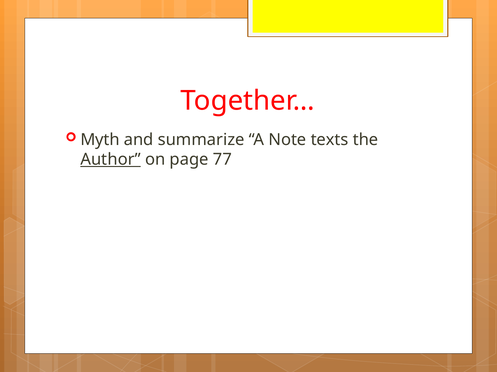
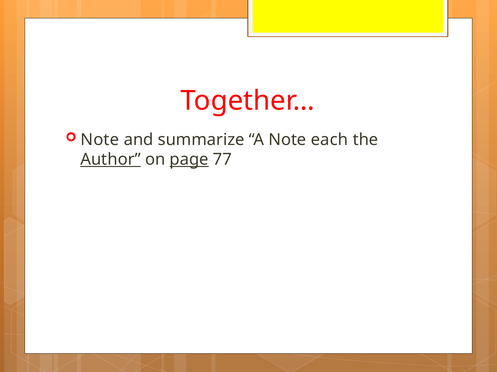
Myth at (100, 140): Myth -> Note
texts: texts -> each
page underline: none -> present
